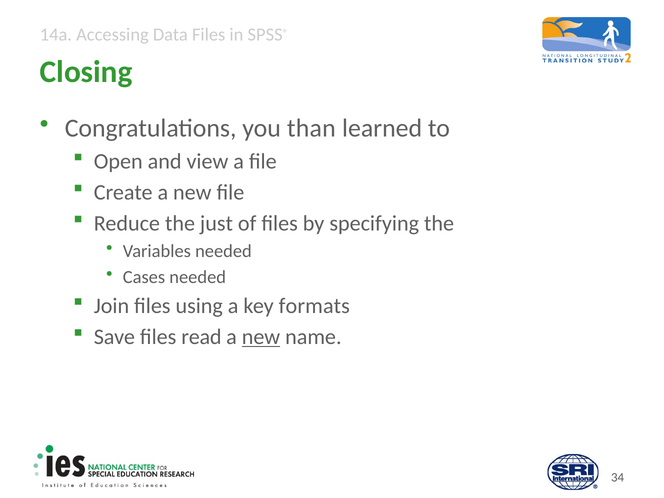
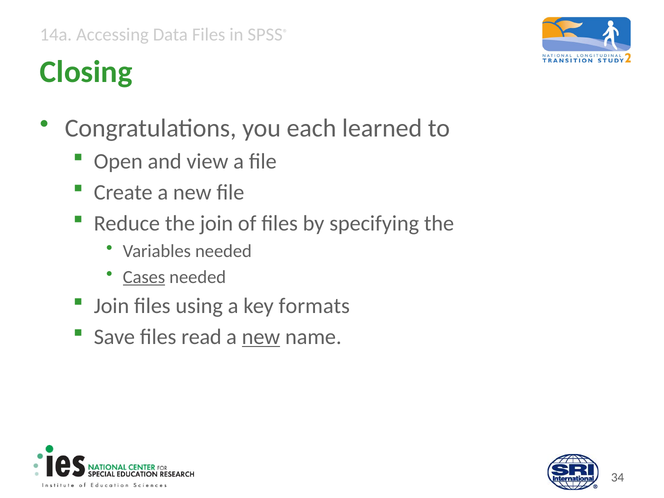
than: than -> each
the just: just -> join
Cases underline: none -> present
